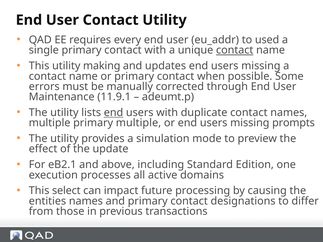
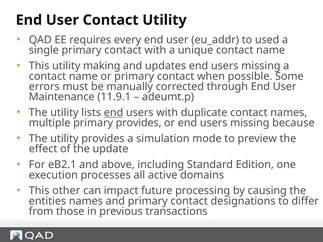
contact at (235, 50) underline: present -> none
primary multiple: multiple -> provides
prompts: prompts -> because
select: select -> other
